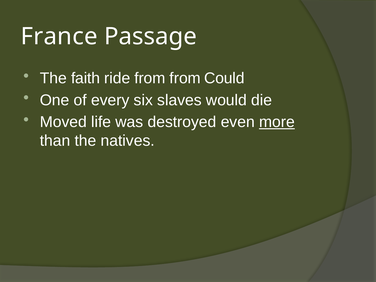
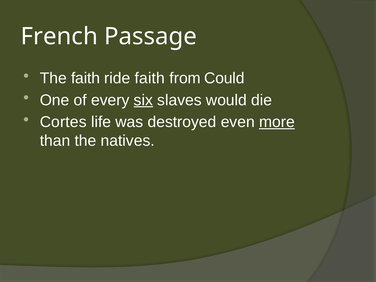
France: France -> French
ride from: from -> faith
six underline: none -> present
Moved: Moved -> Cortes
